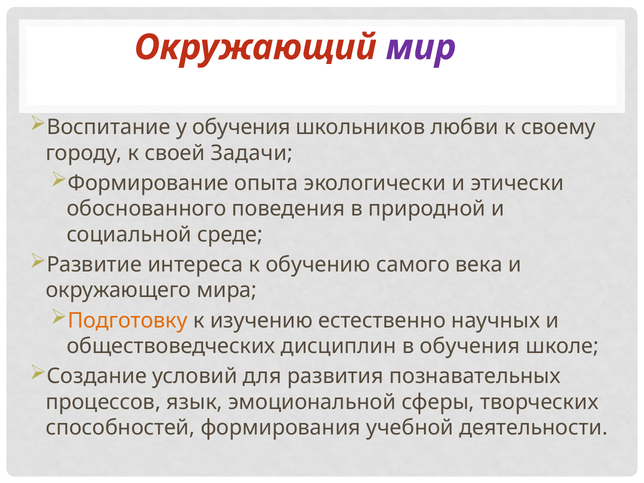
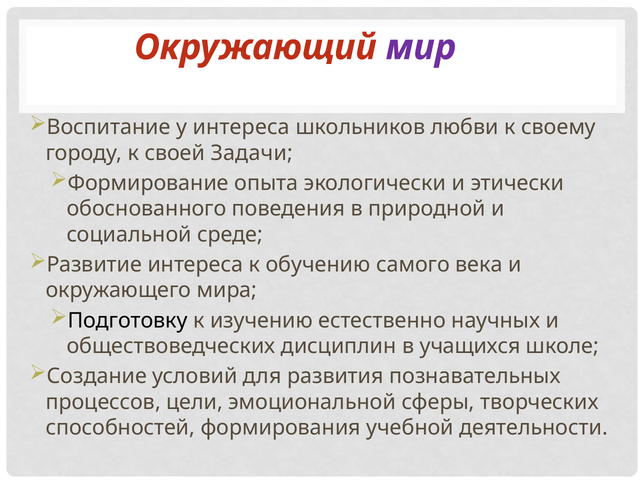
у обучения: обучения -> интереса
Подготовку colour: orange -> black
в обучения: обучения -> учащихся
язык: язык -> цели
